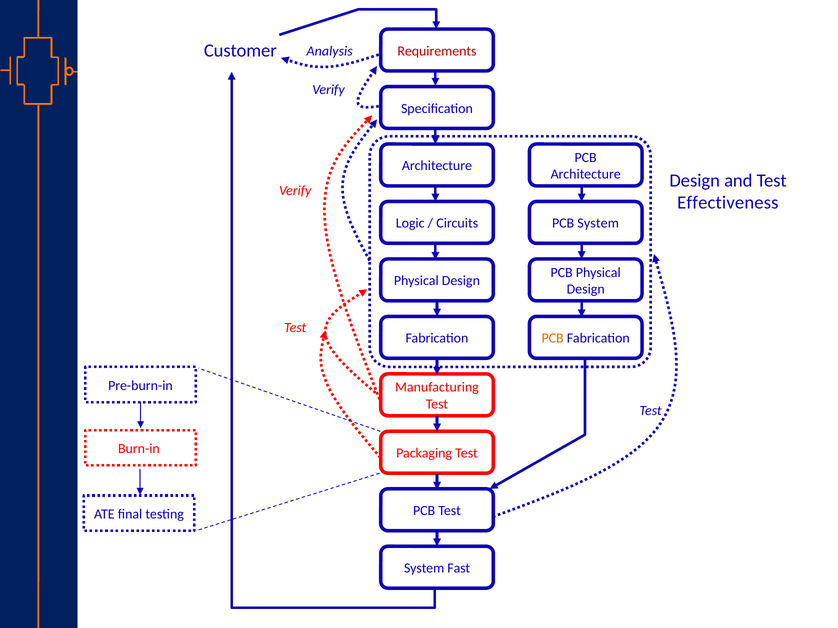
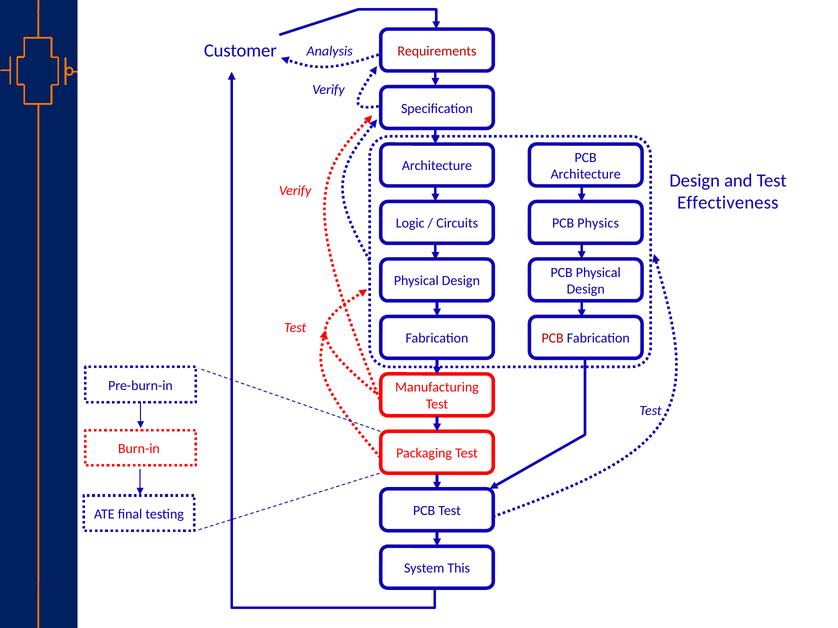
PCB System: System -> Physics
PCB at (553, 339) colour: orange -> red
Fast: Fast -> This
